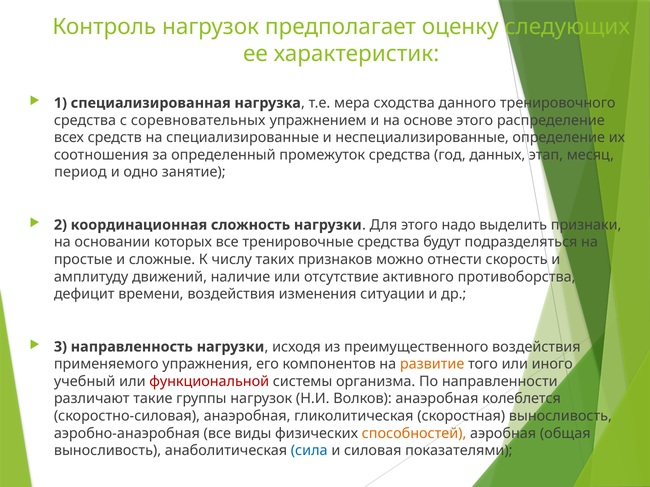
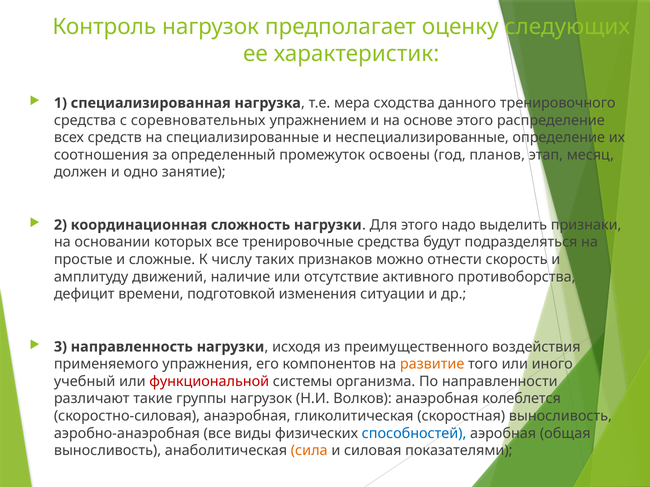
промежуток средства: средства -> освоены
данных: данных -> планов
период: период -> должен
времени воздействия: воздействия -> подготовкой
способностей colour: orange -> blue
сила colour: blue -> orange
